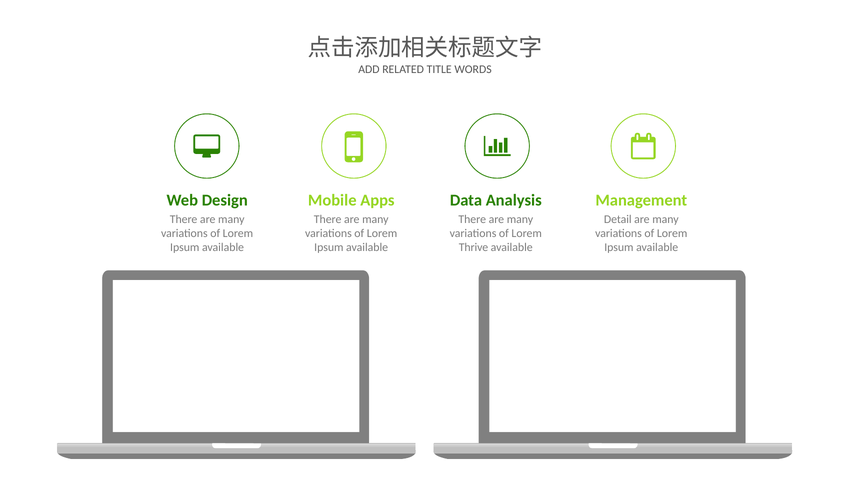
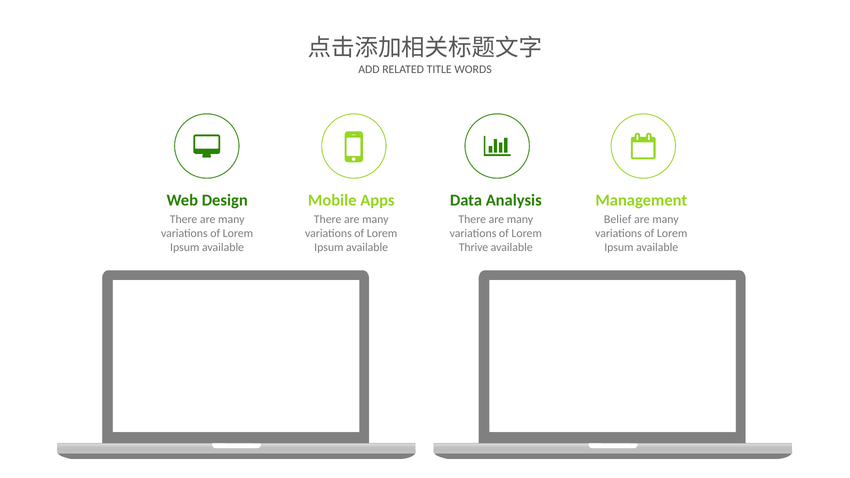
Detail: Detail -> Belief
